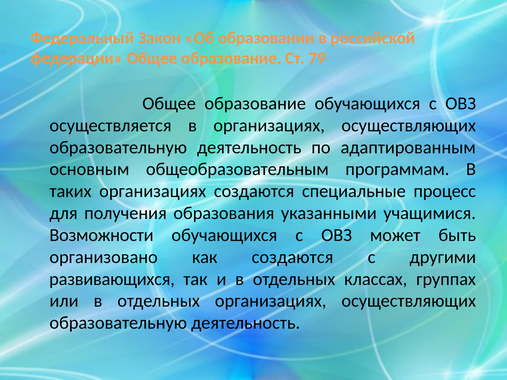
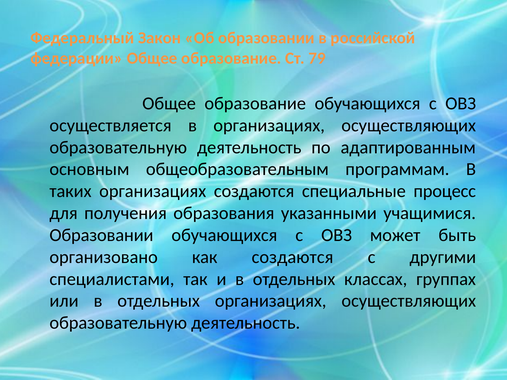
Возможности at (102, 235): Возможности -> Образовании
развивающихся: развивающихся -> специалистами
